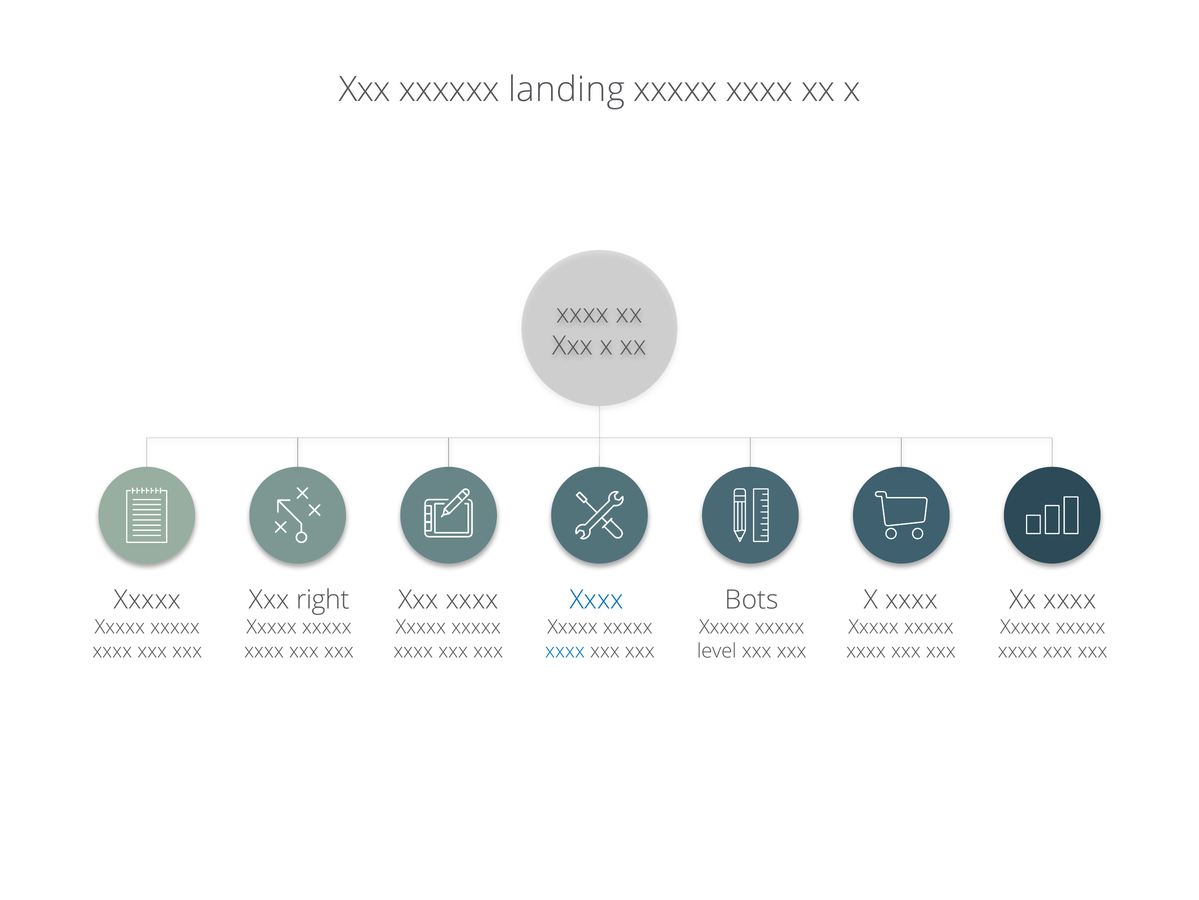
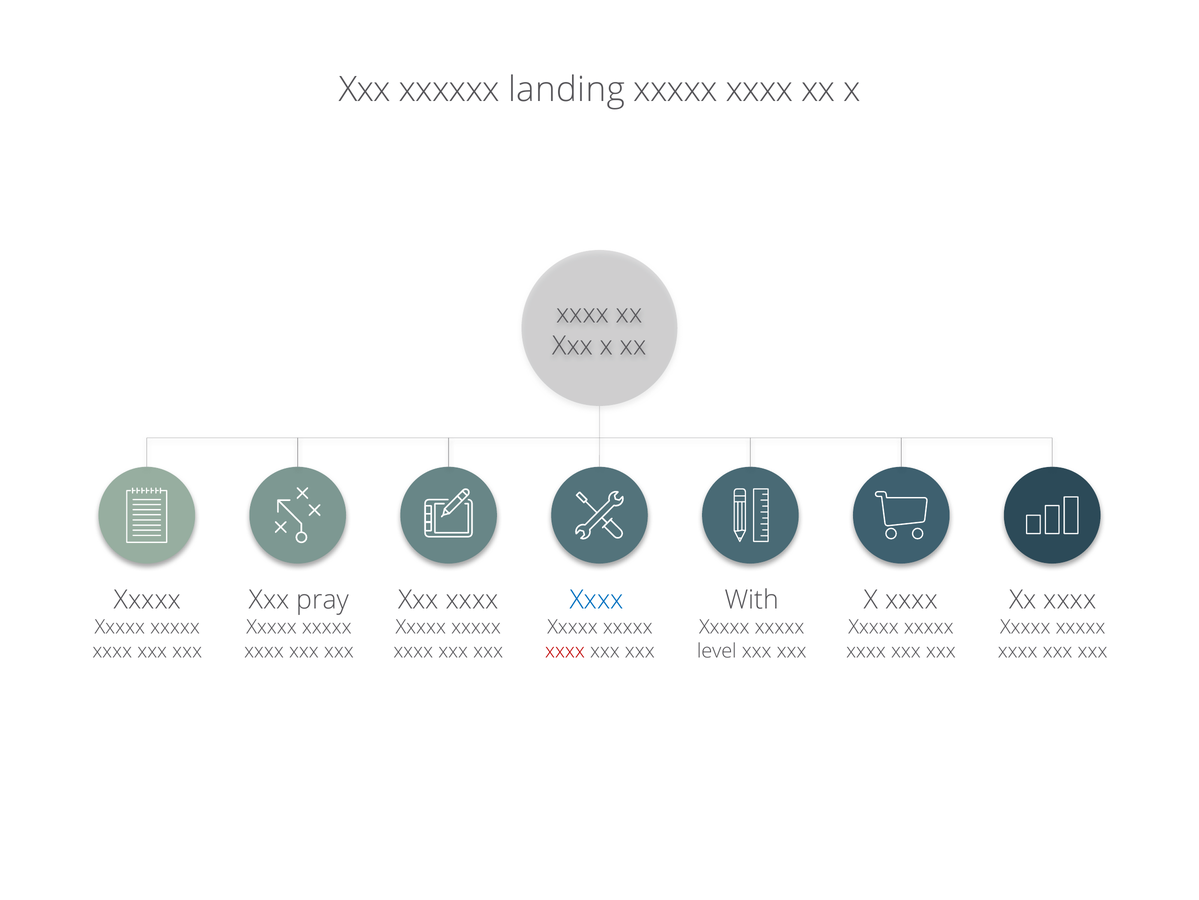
right: right -> pray
Bots: Bots -> With
xxxx at (565, 651) colour: blue -> red
